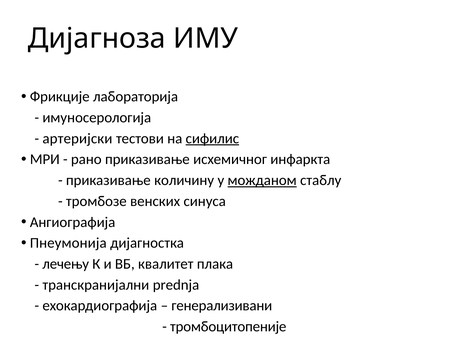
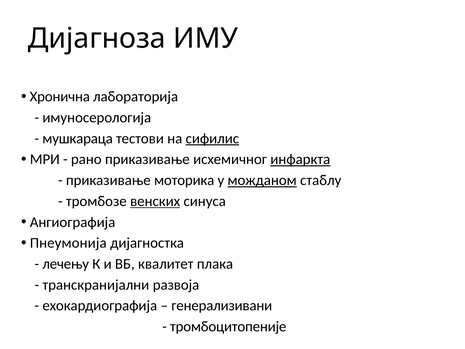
Фрикције: Фрикције -> Хронична
артеријски: артеријски -> мушкараца
инфаркта underline: none -> present
количину: количину -> моторика
венских underline: none -> present
prednja: prednja -> развоја
